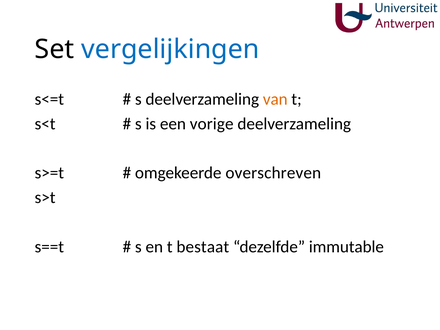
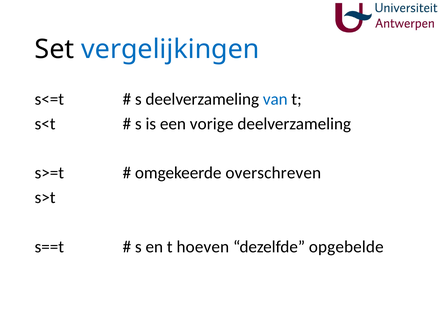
van colour: orange -> blue
bestaat: bestaat -> hoeven
immutable: immutable -> opgebelde
